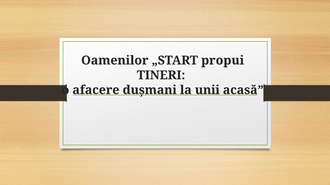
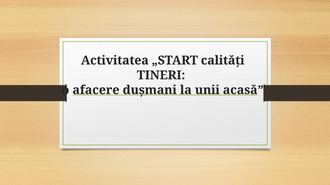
Oamenilor: Oamenilor -> Activitatea
propui: propui -> calități
